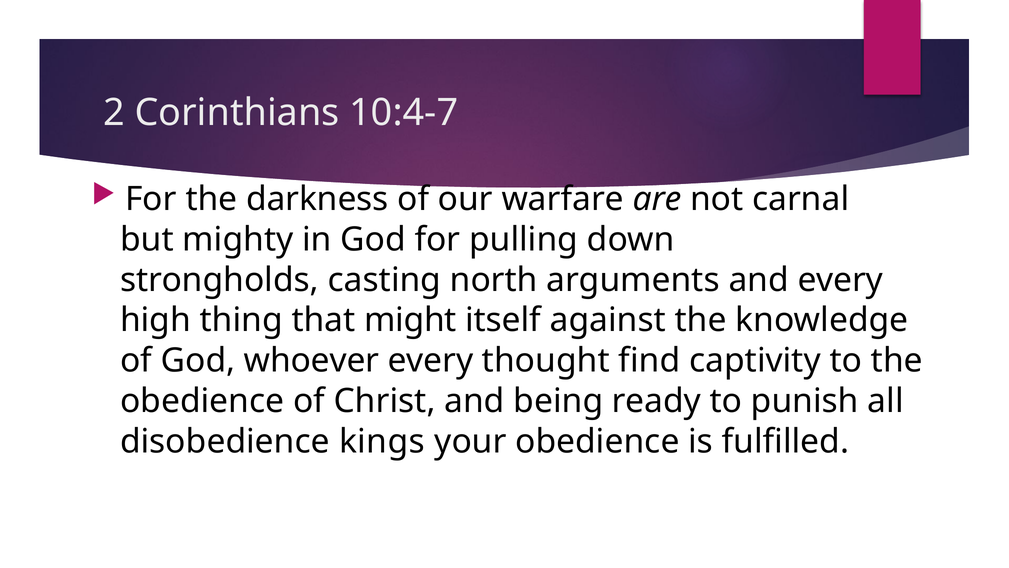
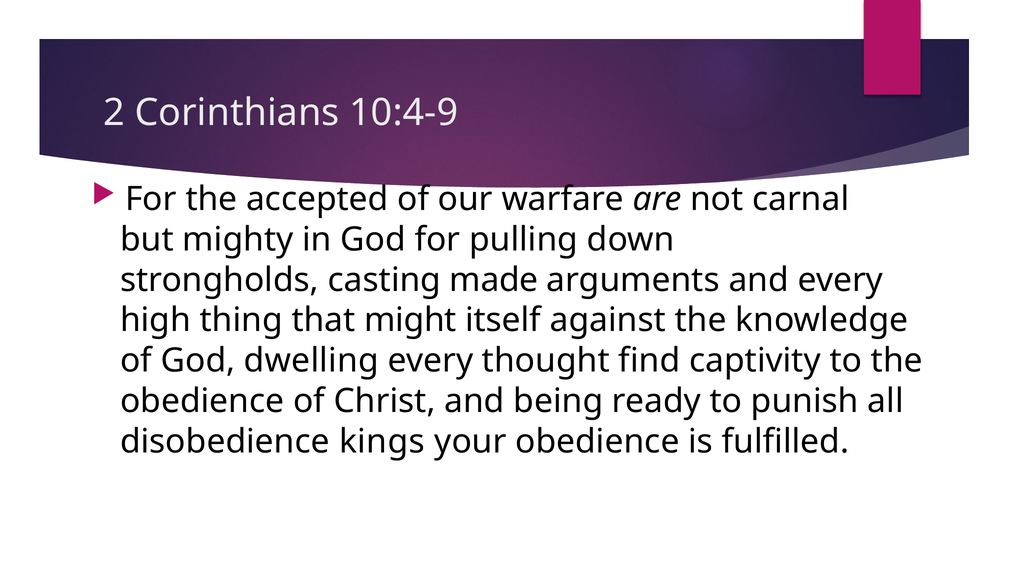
10:4-7: 10:4-7 -> 10:4-9
darkness: darkness -> accepted
north: north -> made
whoever: whoever -> dwelling
